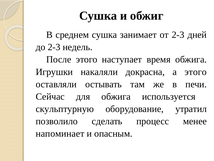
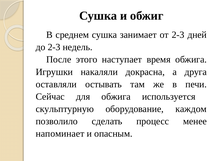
а этого: этого -> друга
утратил: утратил -> каждом
